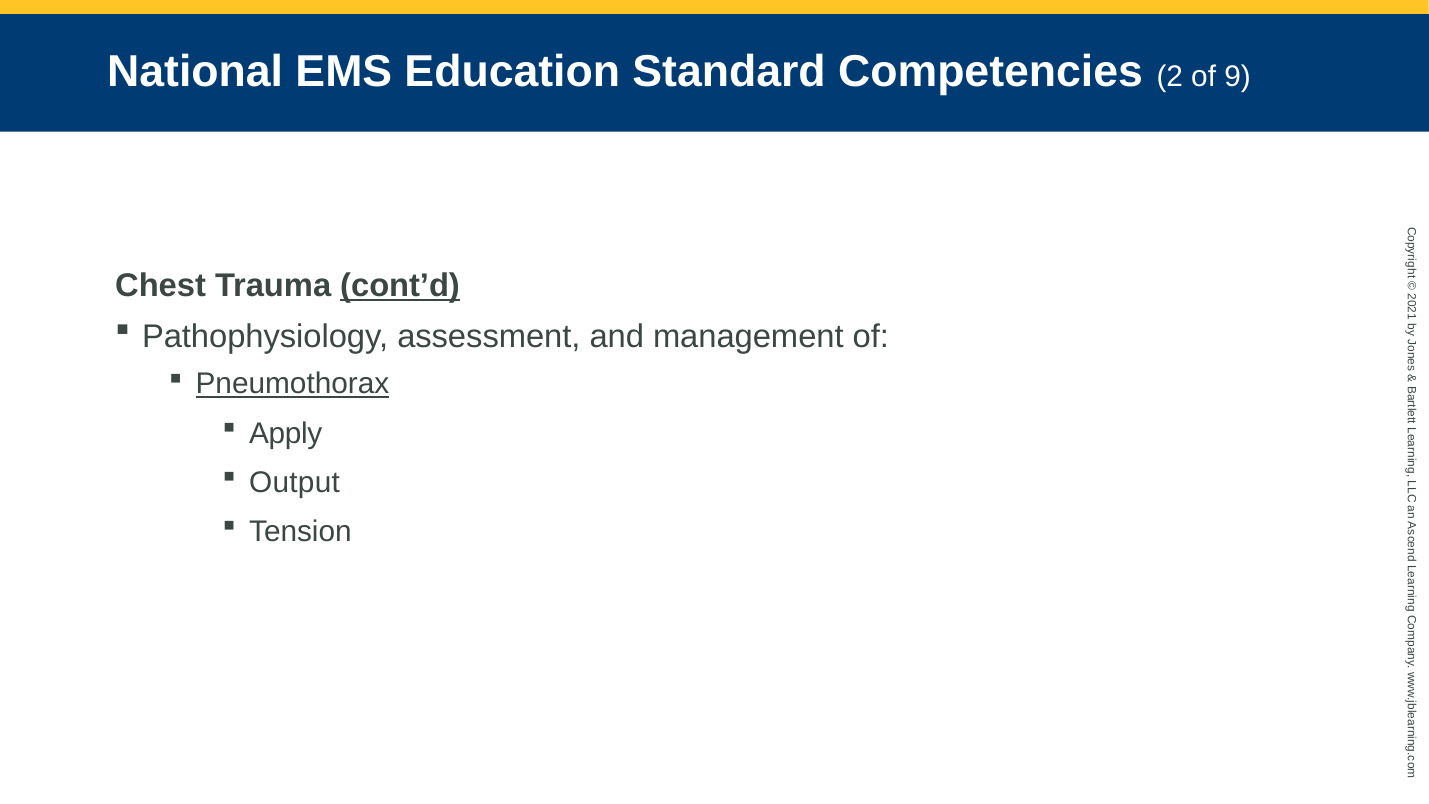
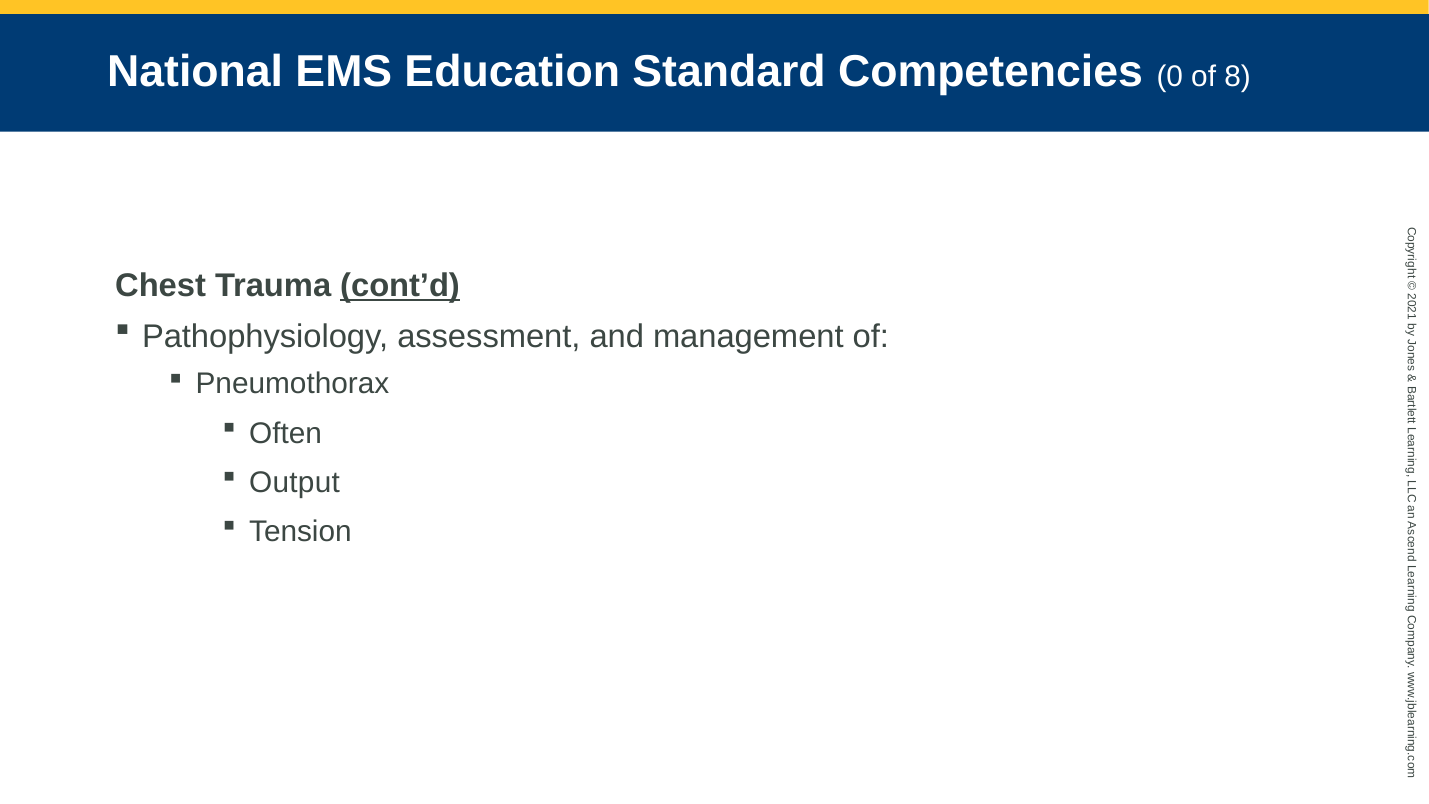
Competencies 2: 2 -> 0
9: 9 -> 8
Pneumothorax underline: present -> none
Apply: Apply -> Often
